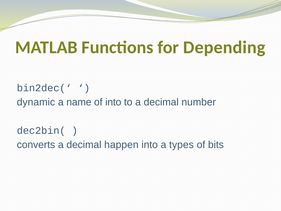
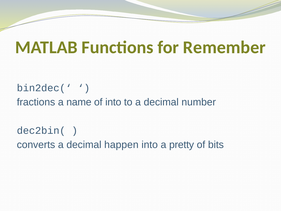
Depending: Depending -> Remember
dynamic: dynamic -> fractions
types: types -> pretty
